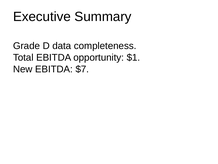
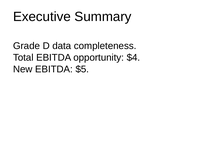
$1: $1 -> $4
$7: $7 -> $5
